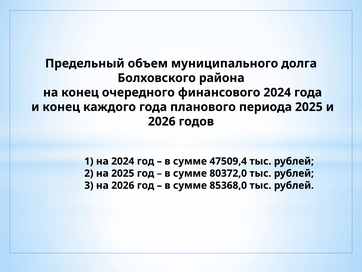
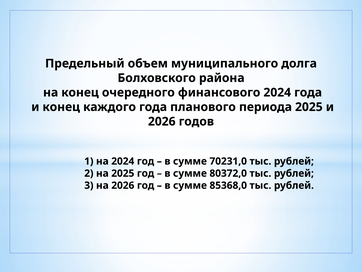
47509,4: 47509,4 -> 70231,0
